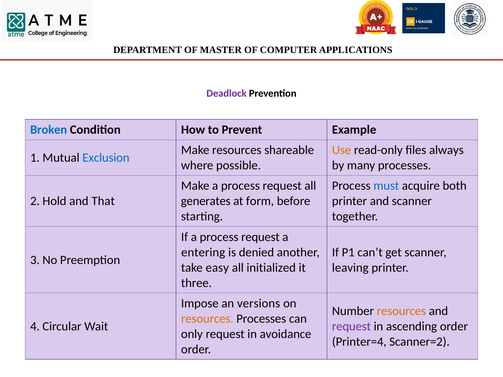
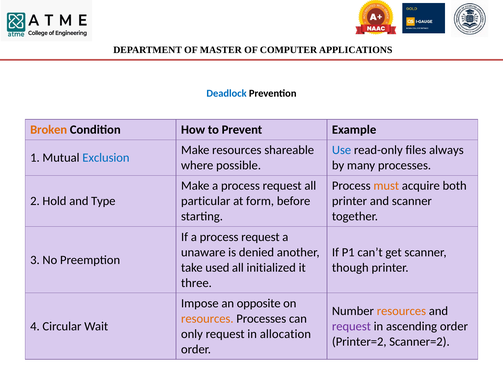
Deadlock colour: purple -> blue
Broken colour: blue -> orange
Use colour: orange -> blue
must colour: blue -> orange
That: That -> Type
generates: generates -> particular
entering: entering -> unaware
easy: easy -> used
leaving: leaving -> though
versions: versions -> opposite
avoidance: avoidance -> allocation
Printer=4: Printer=4 -> Printer=2
